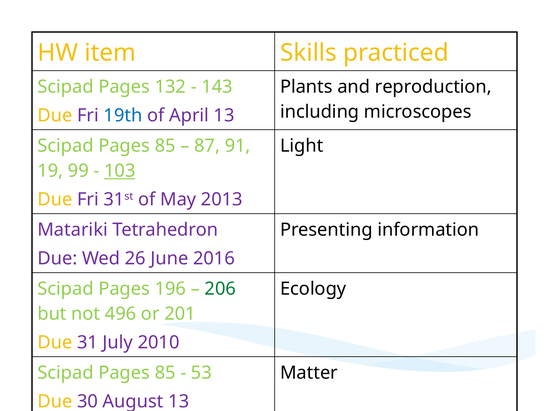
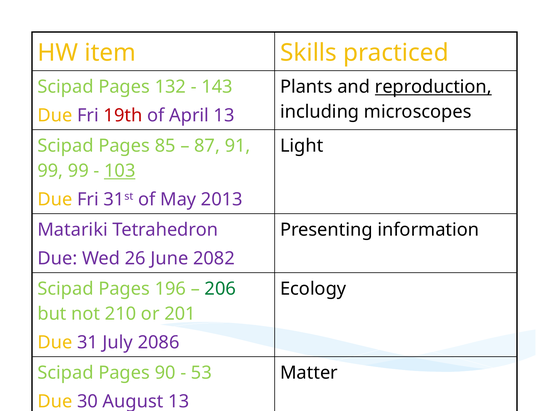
reproduction underline: none -> present
19th colour: blue -> red
19 at (50, 171): 19 -> 99
2016: 2016 -> 2082
496: 496 -> 210
2010: 2010 -> 2086
85 at (165, 373): 85 -> 90
